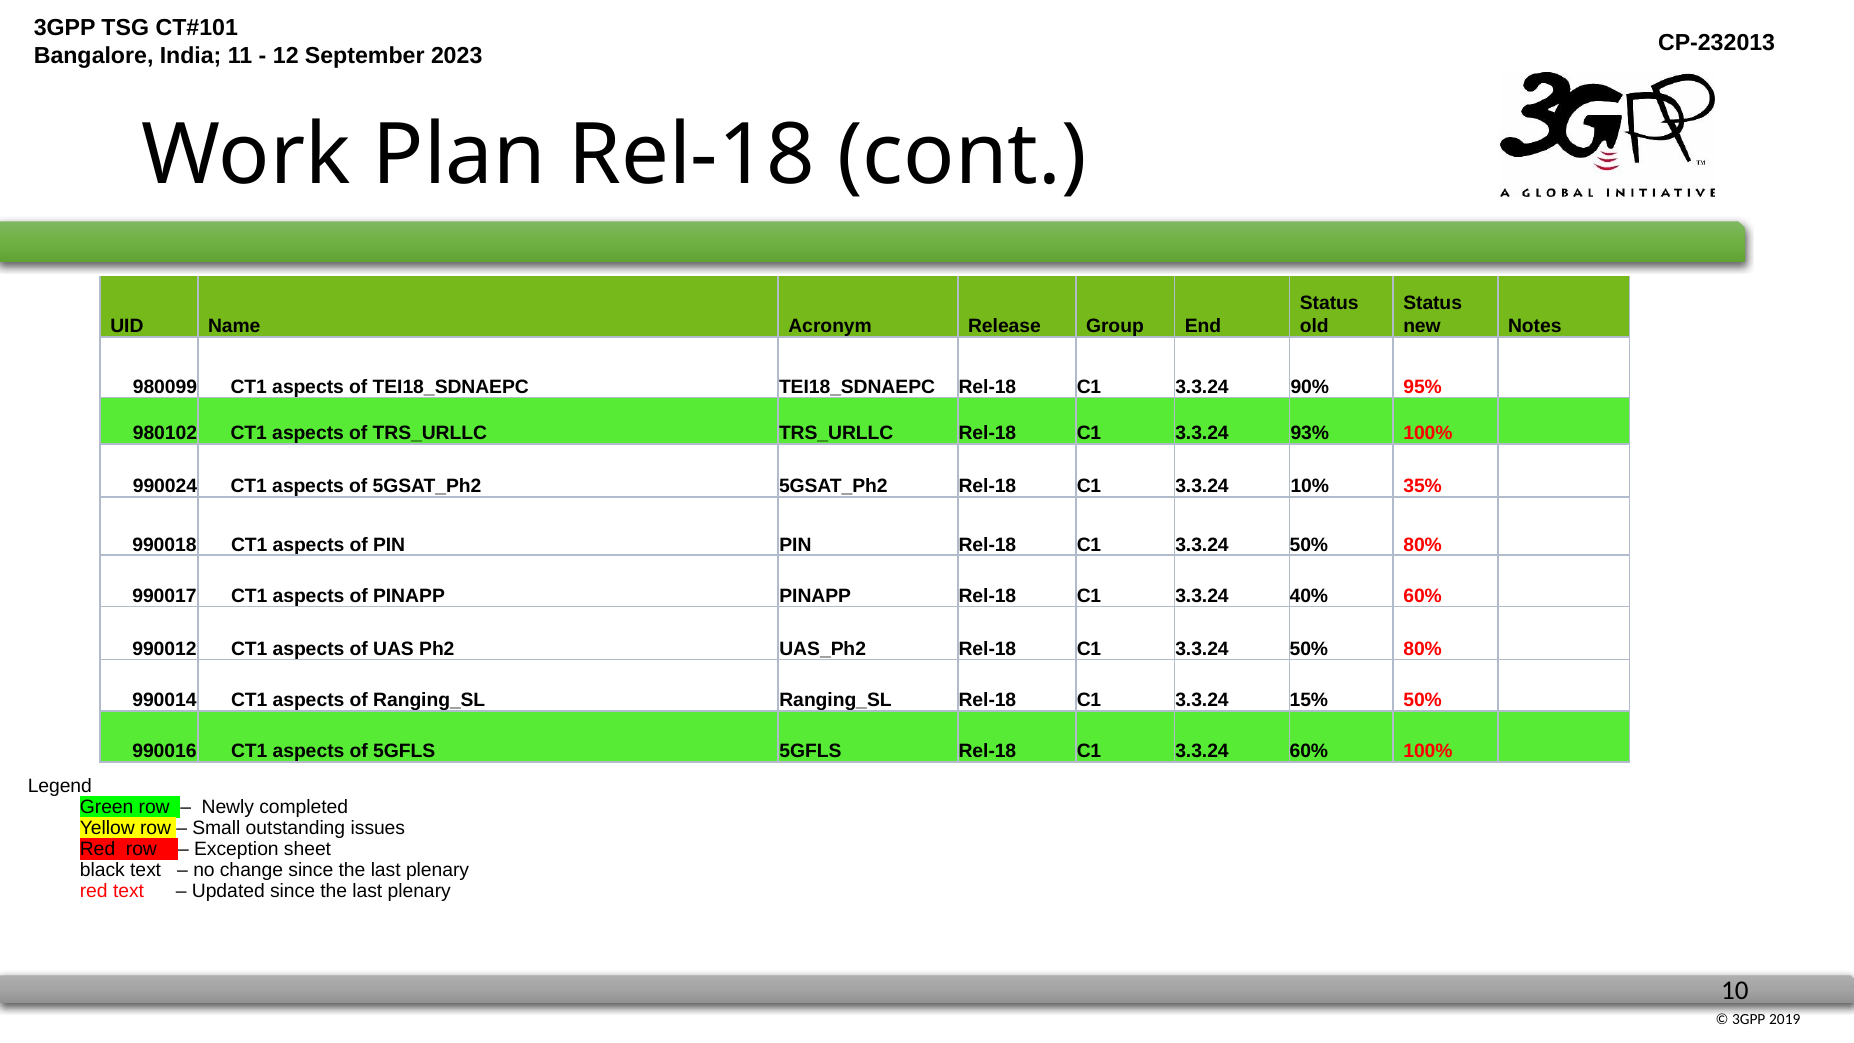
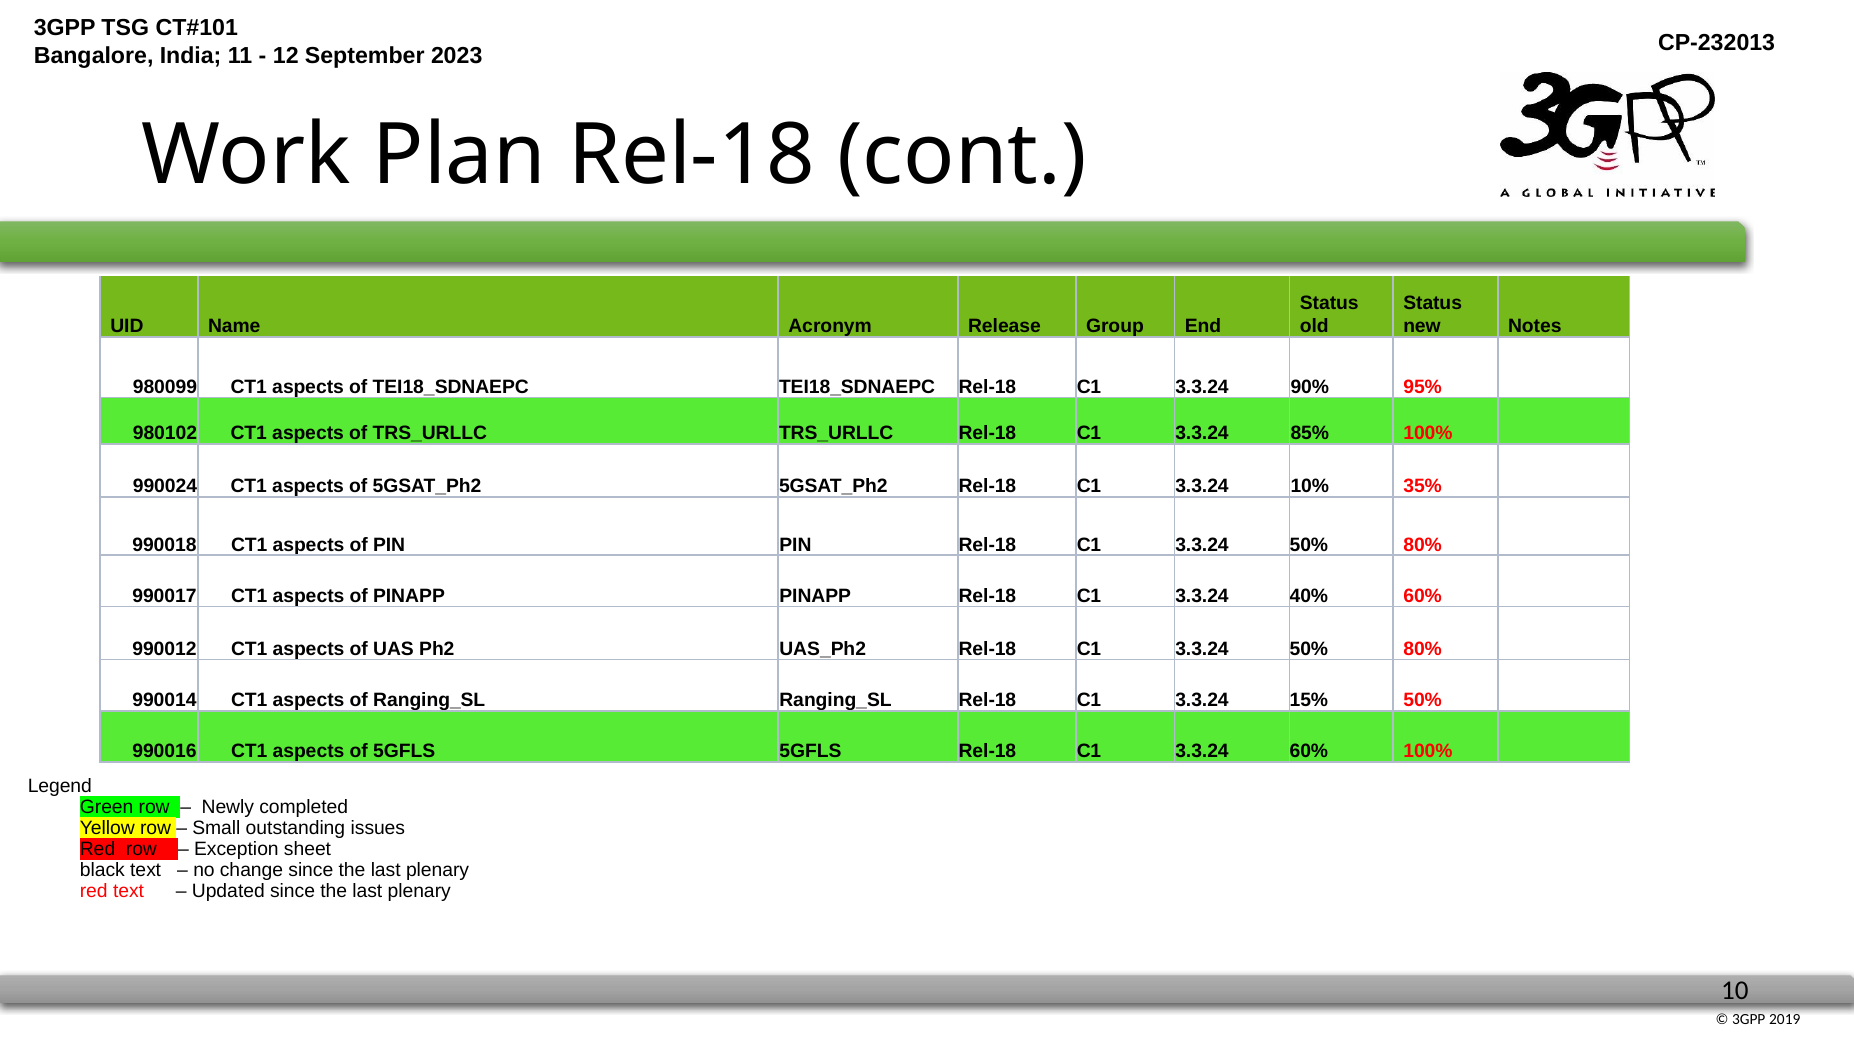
93%: 93% -> 85%
